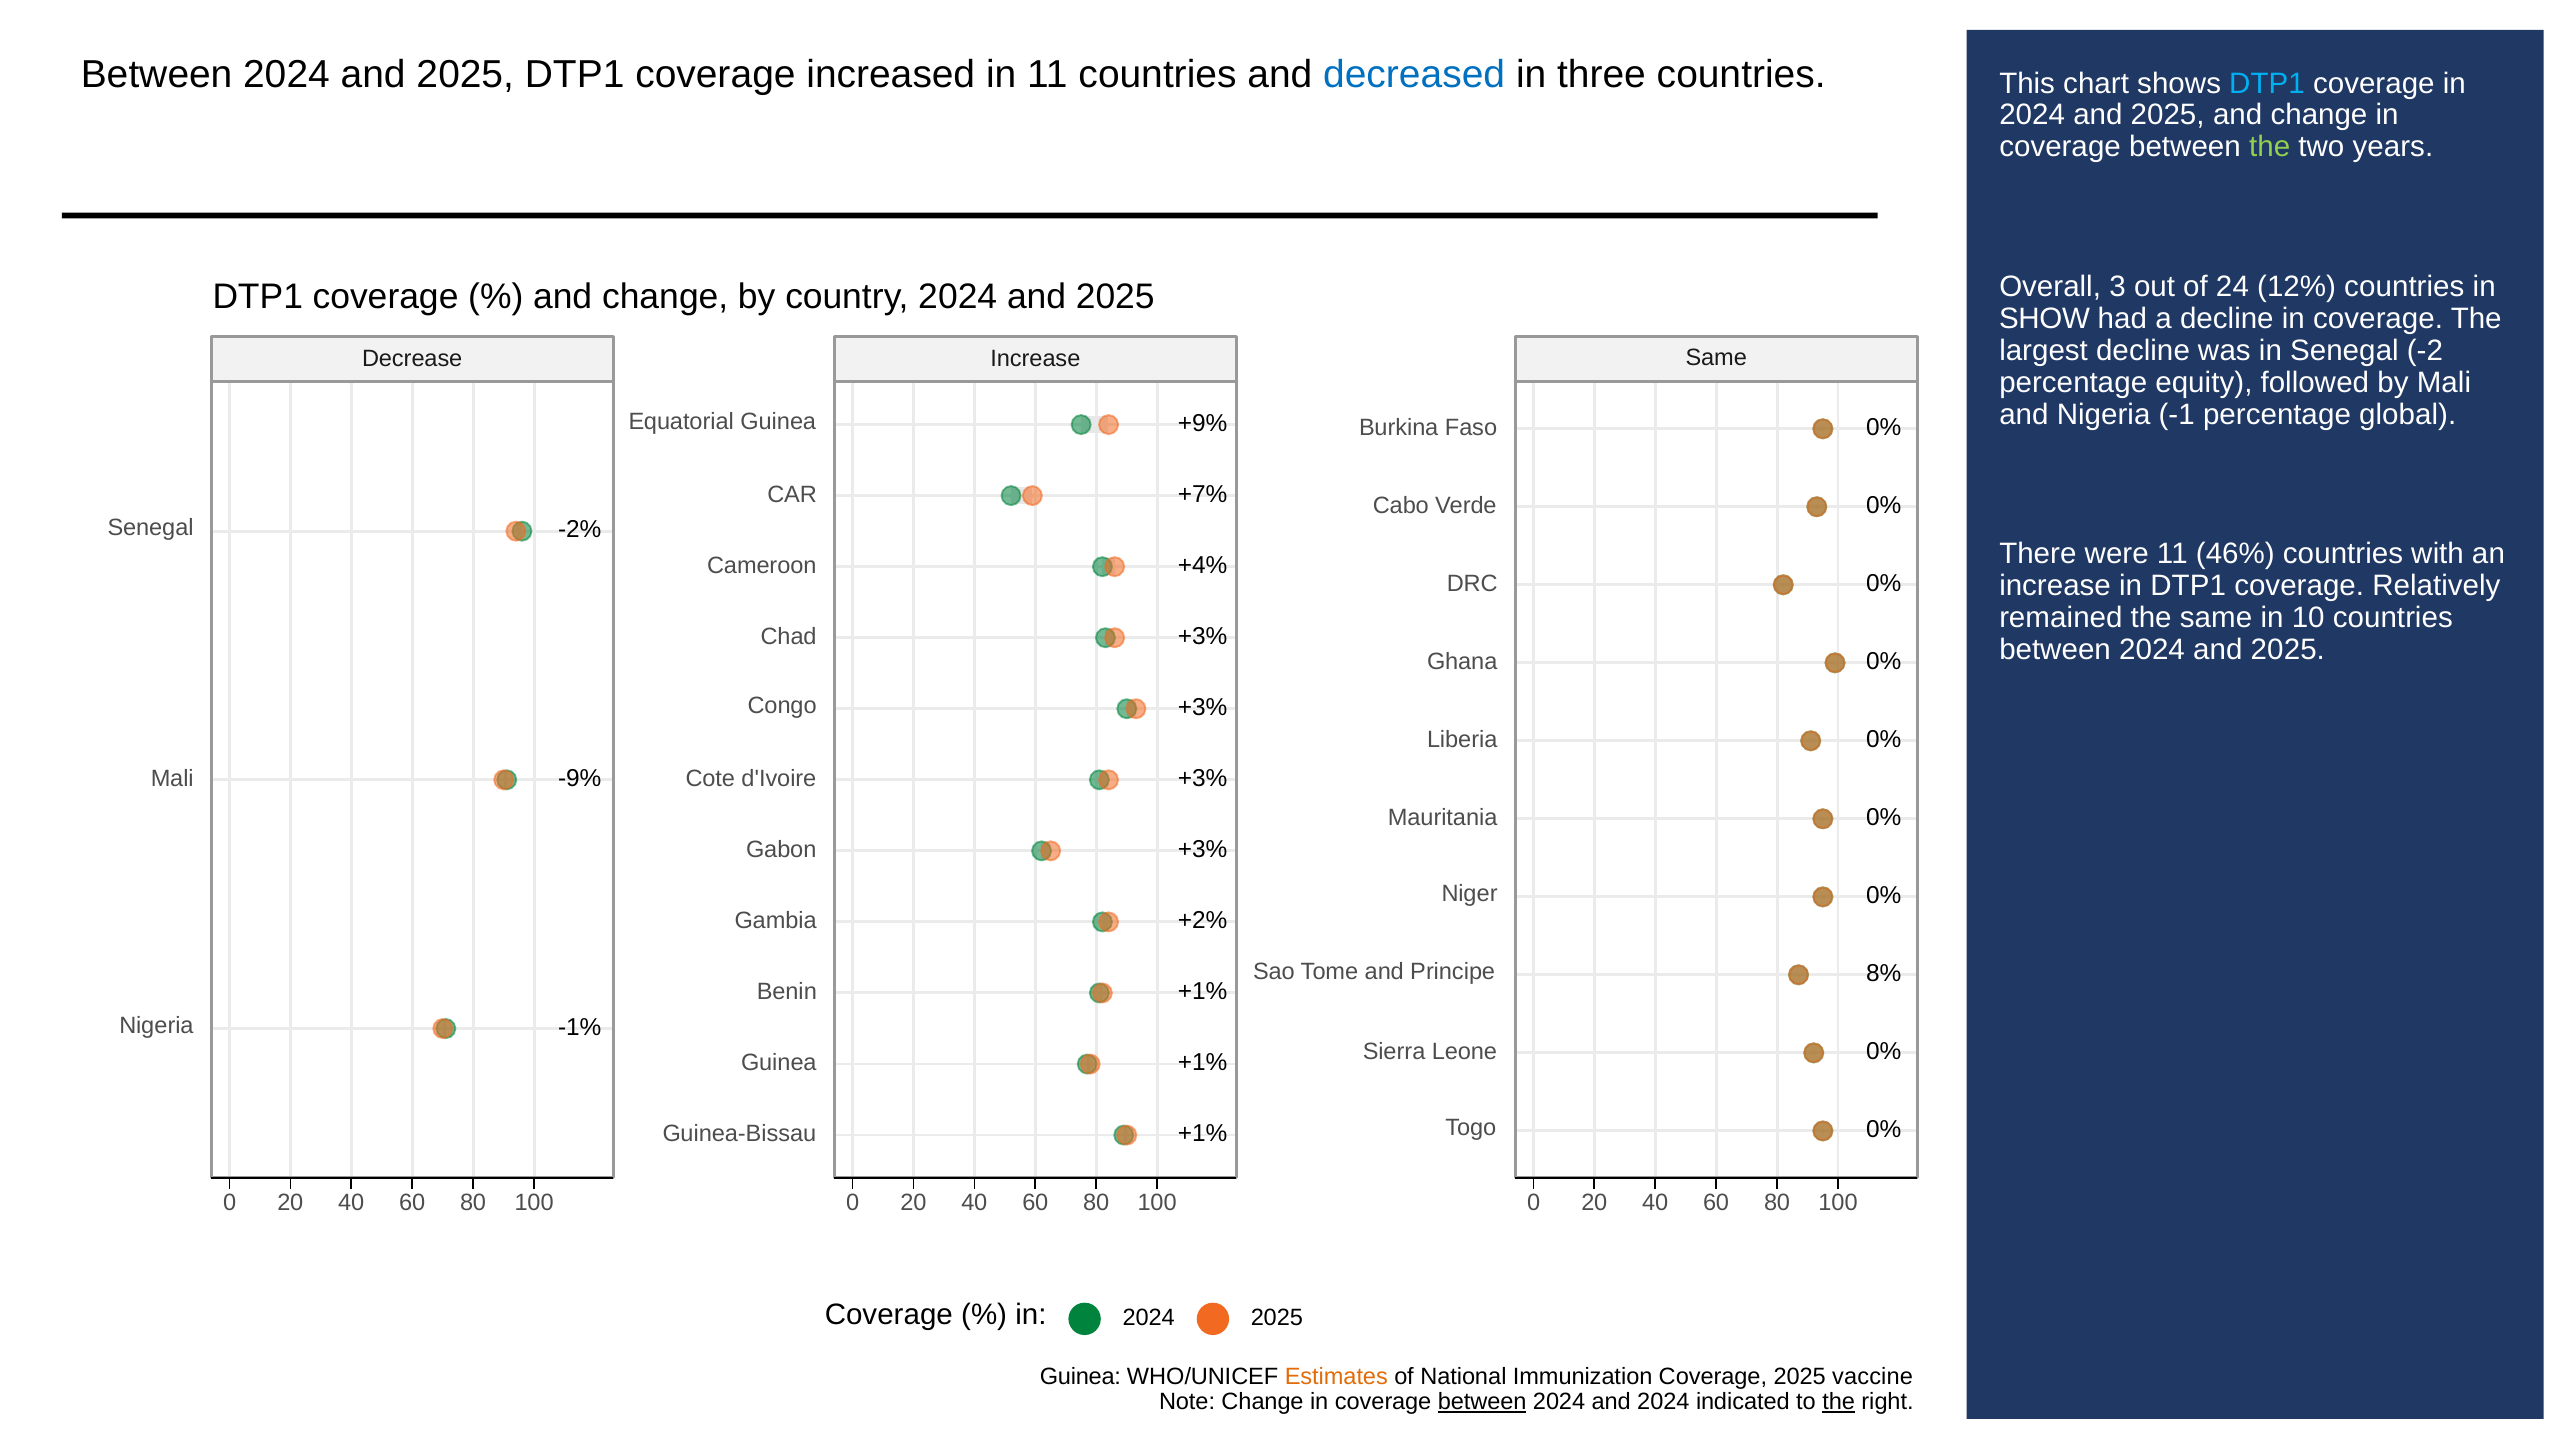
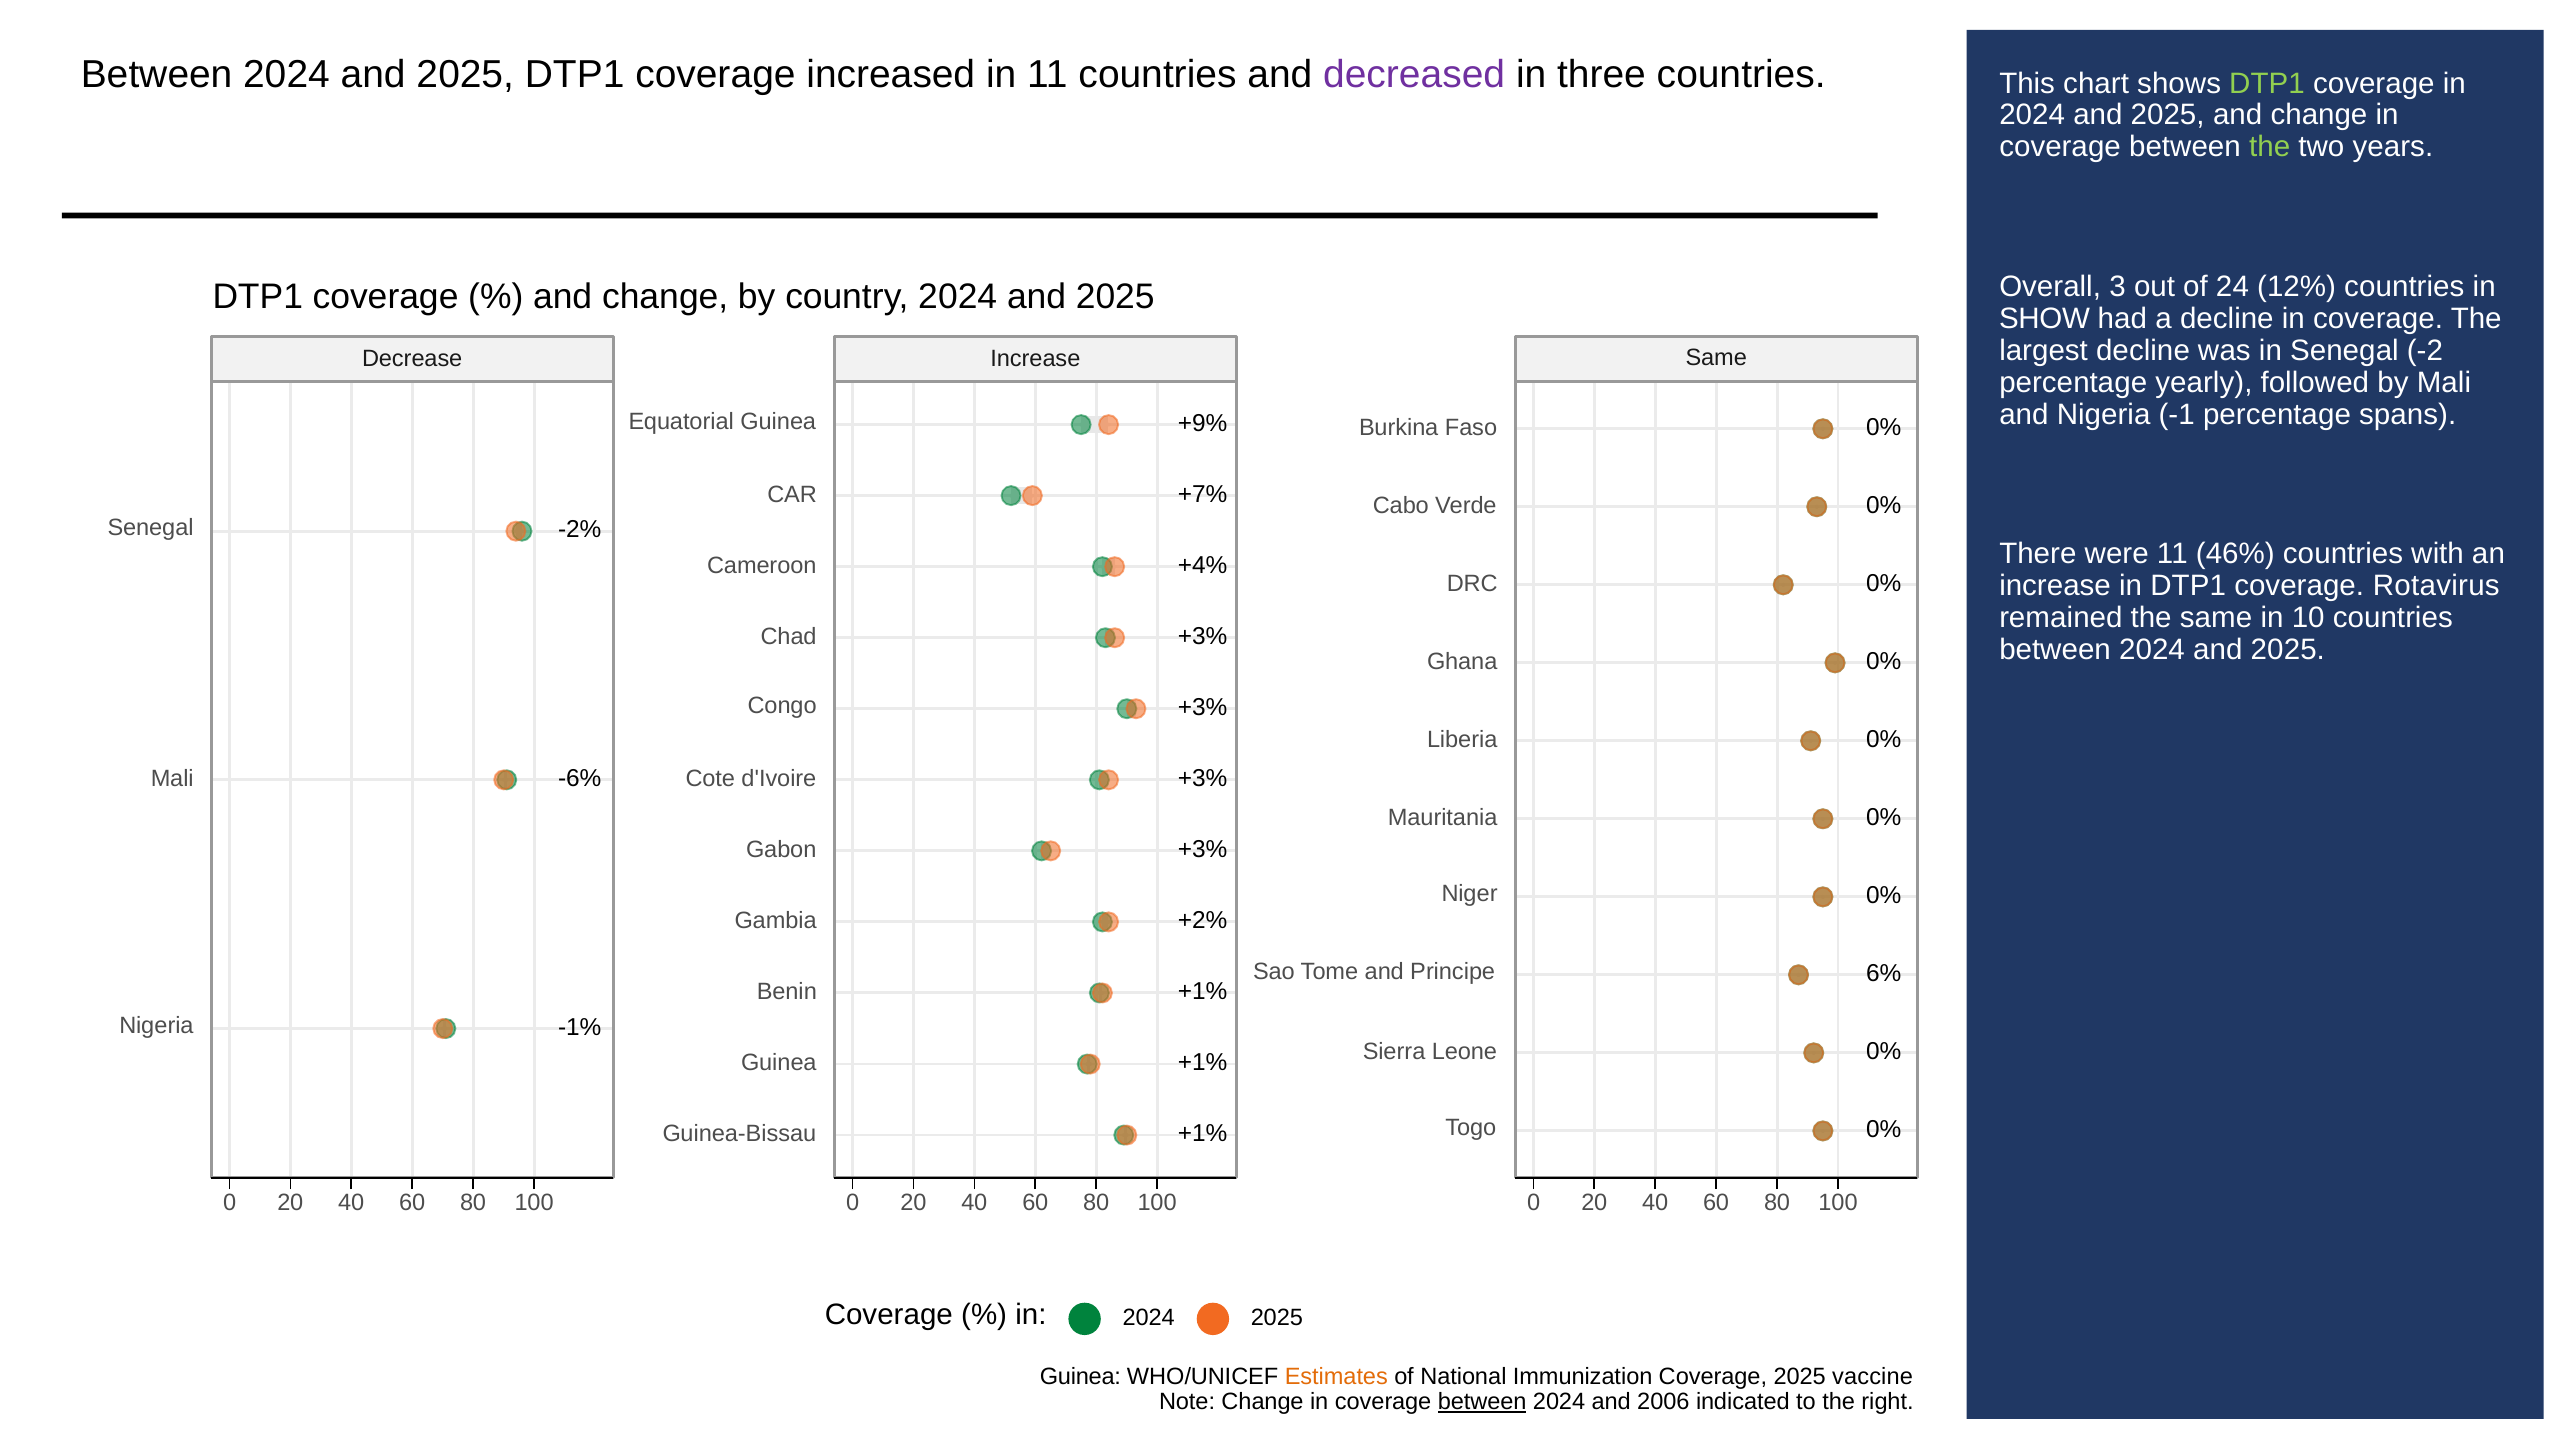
decreased colour: blue -> purple
DTP1 at (2267, 83) colour: light blue -> light green
equity: equity -> yearly
global: global -> spans
Relatively: Relatively -> Rotavirus
-9%: -9% -> -6%
8%: 8% -> 6%
and 2024: 2024 -> 2006
the at (1839, 1402) underline: present -> none
